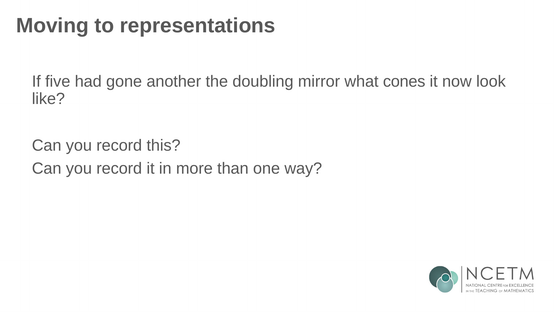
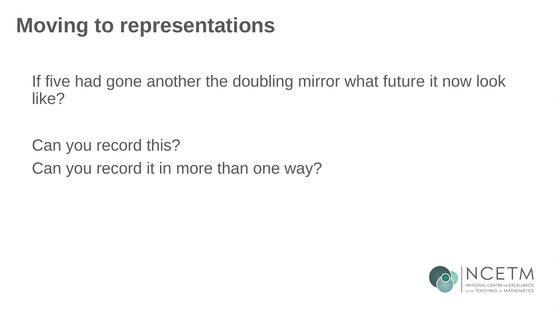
cones: cones -> future
